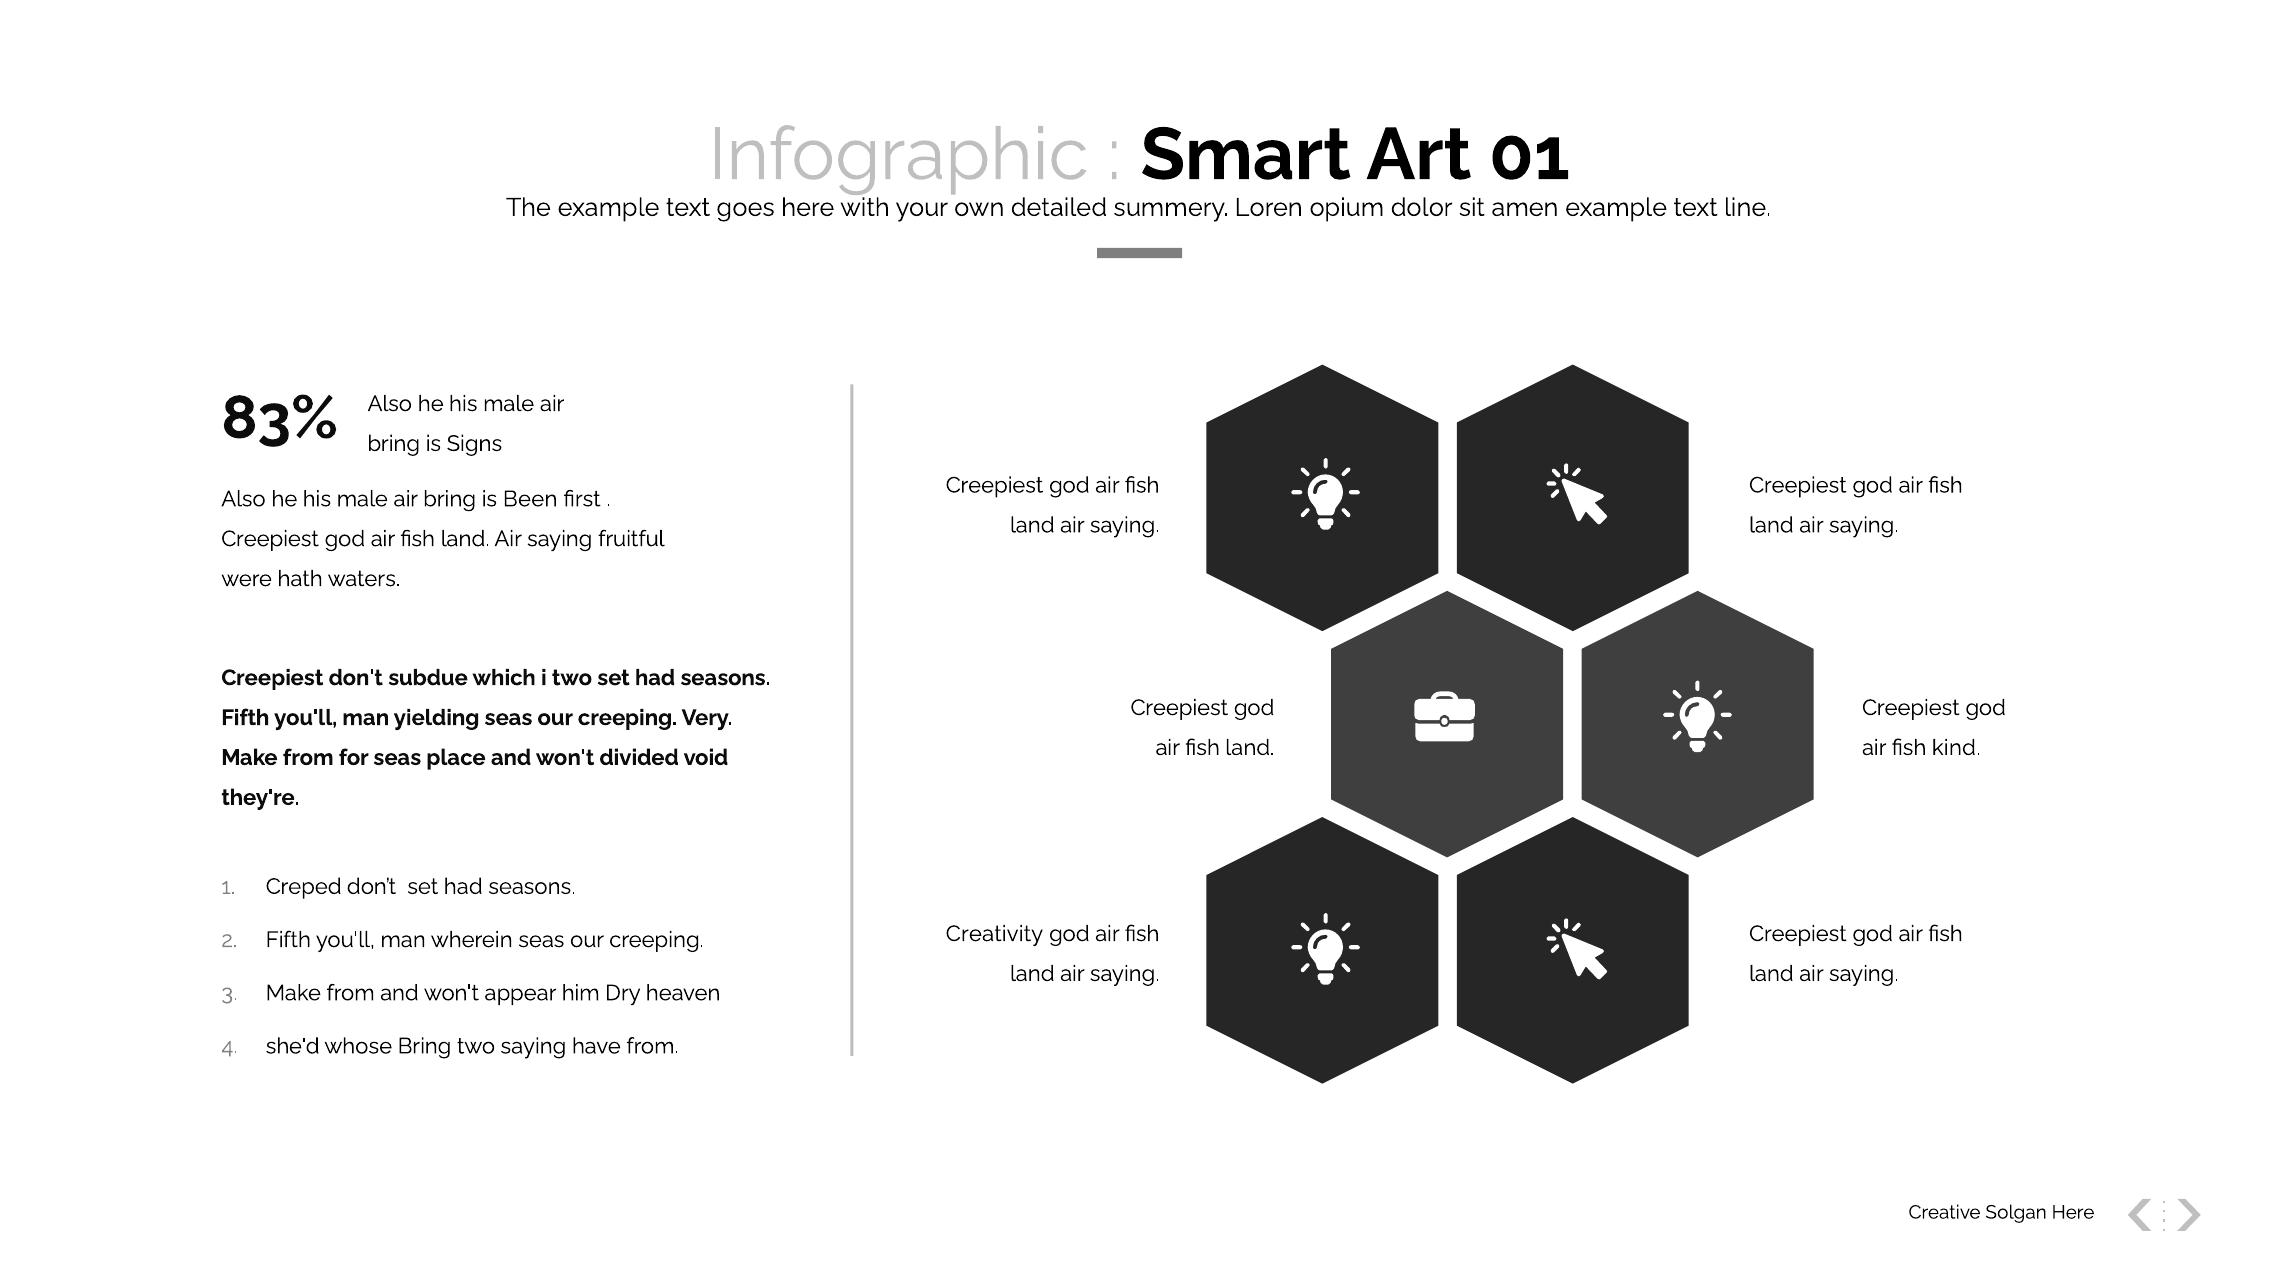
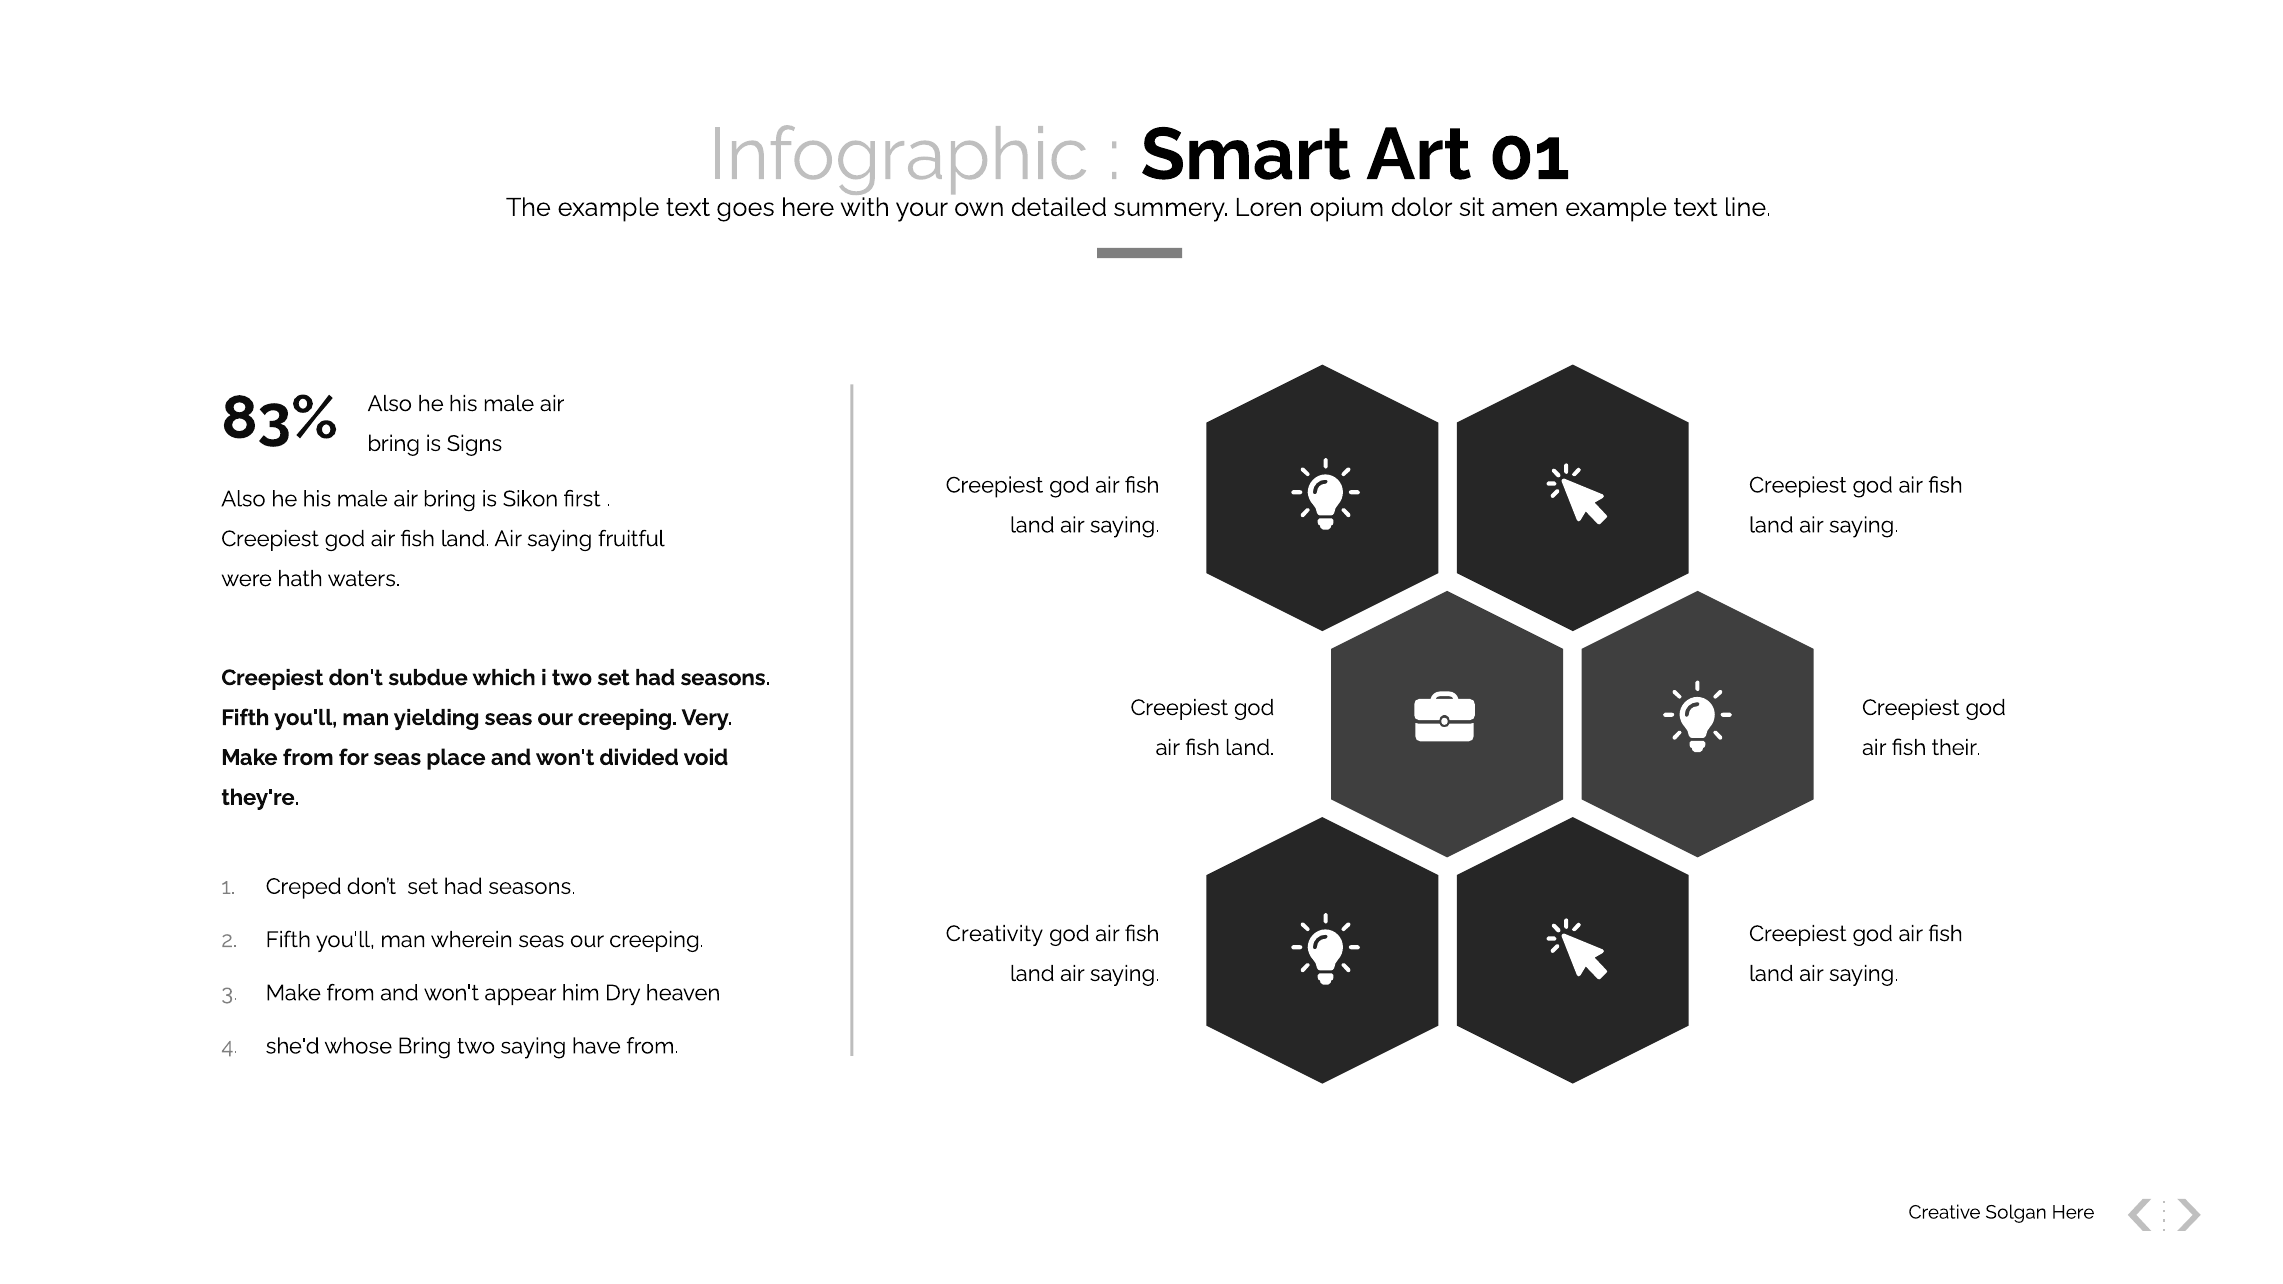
Been: Been -> Sikon
kind: kind -> their
